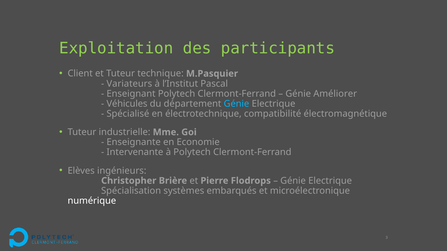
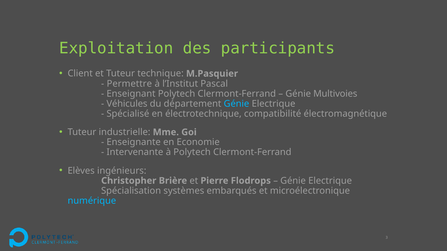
Variateurs: Variateurs -> Permettre
Améliorer: Améliorer -> Multivoies
numérique colour: white -> light blue
